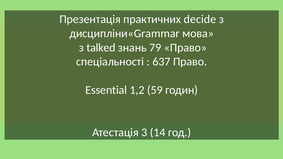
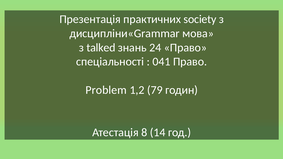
decide: decide -> society
79: 79 -> 24
637: 637 -> 041
Essential: Essential -> Problem
59: 59 -> 79
3: 3 -> 8
